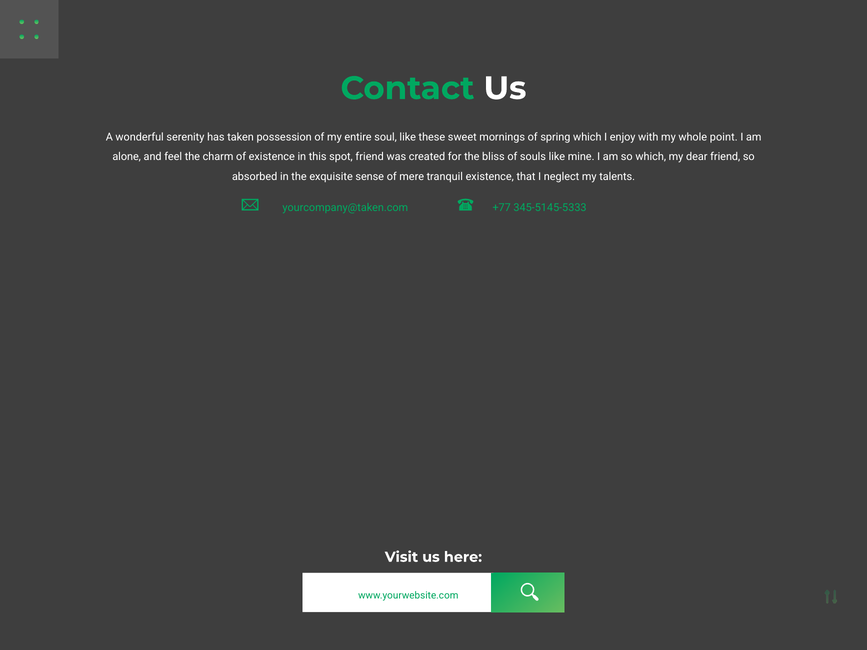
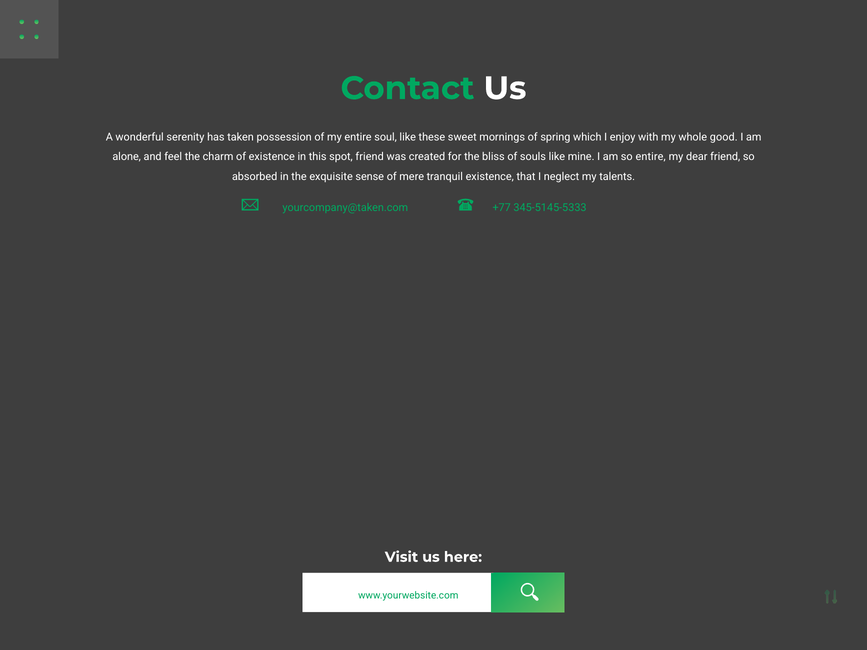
point: point -> good
so which: which -> entire
